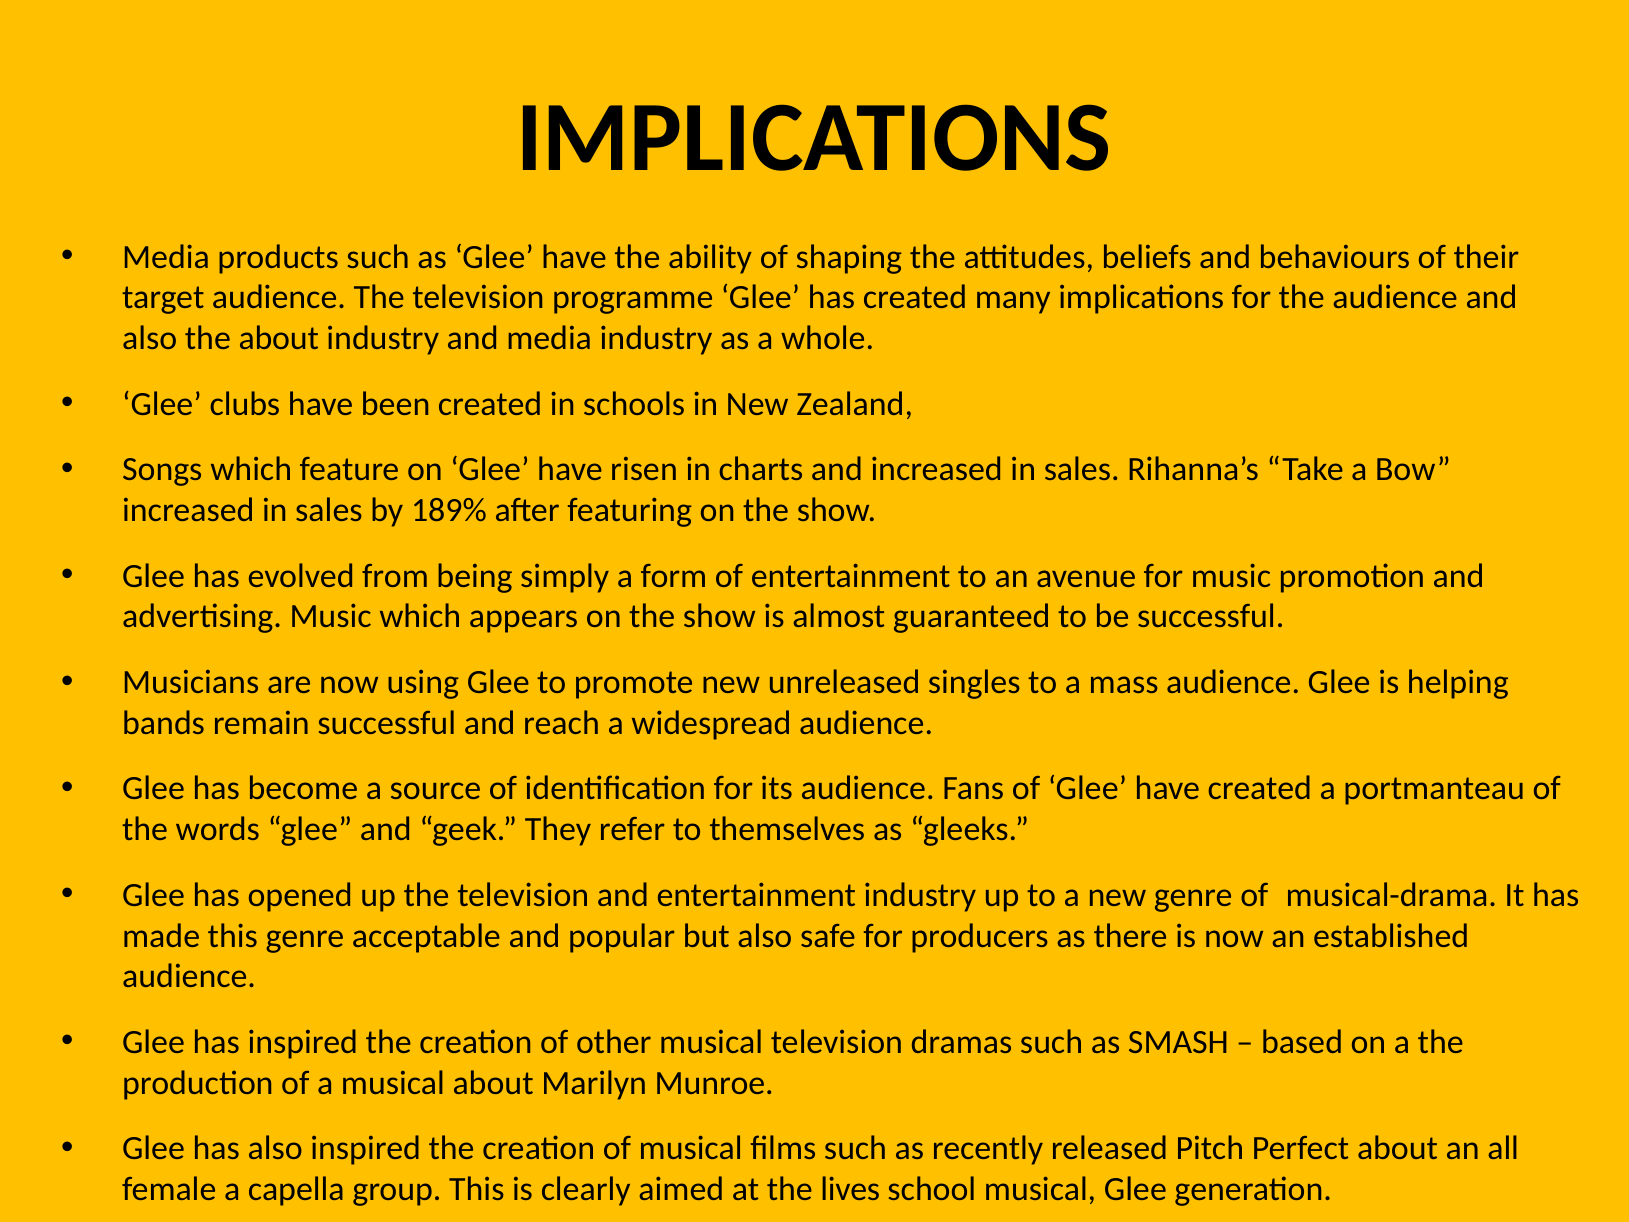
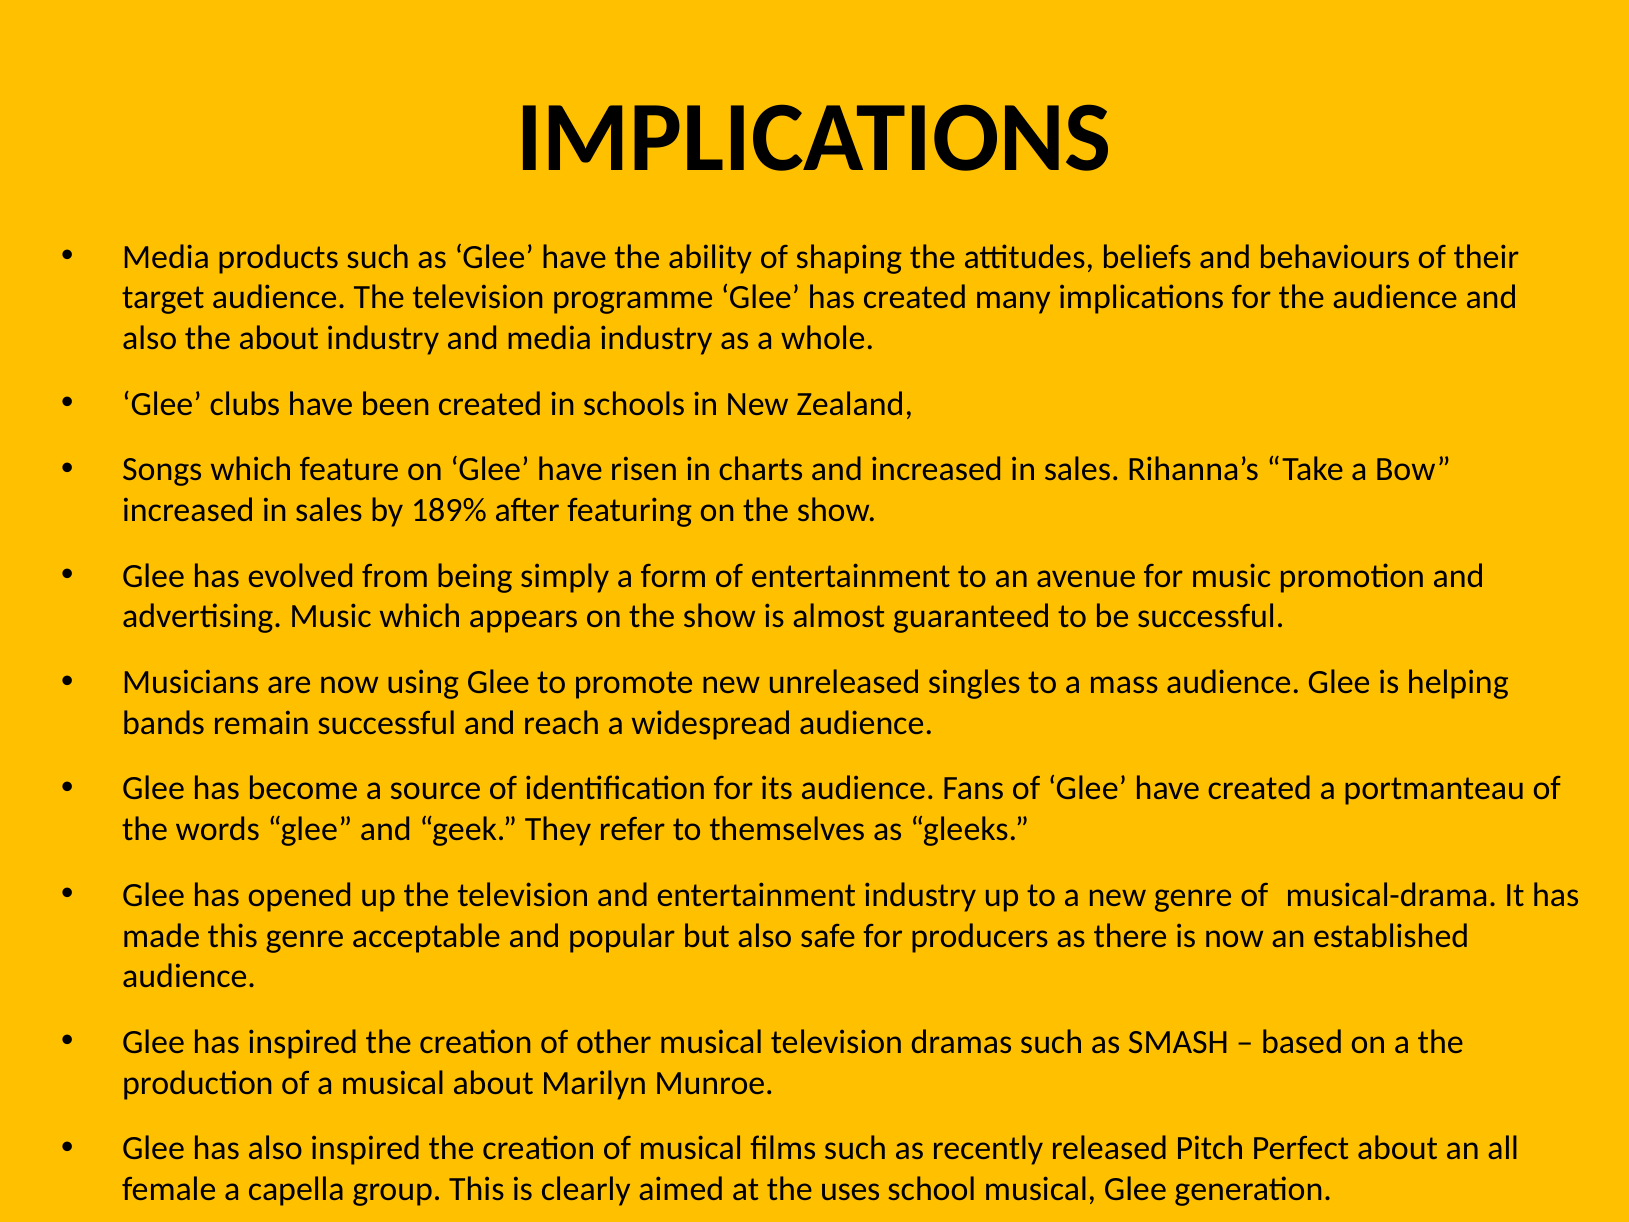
lives: lives -> uses
